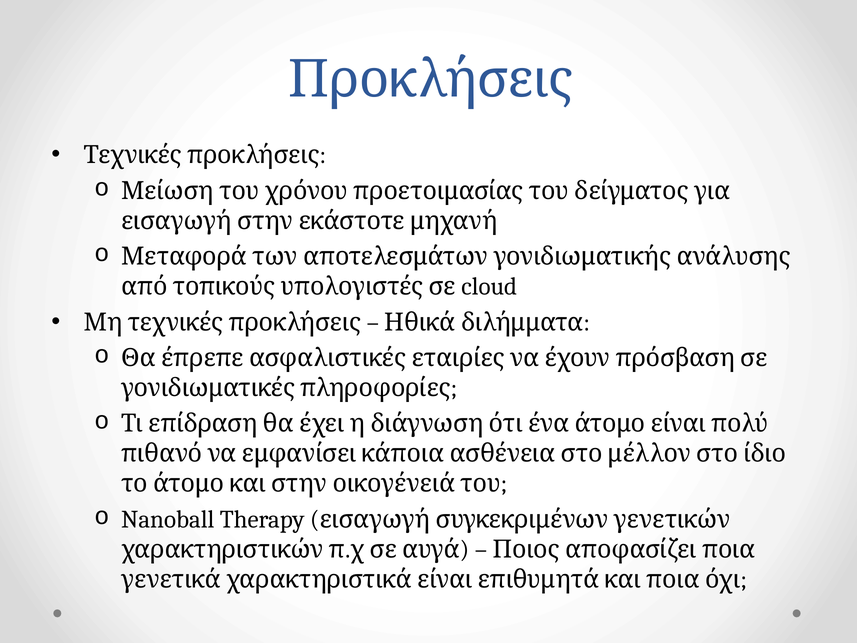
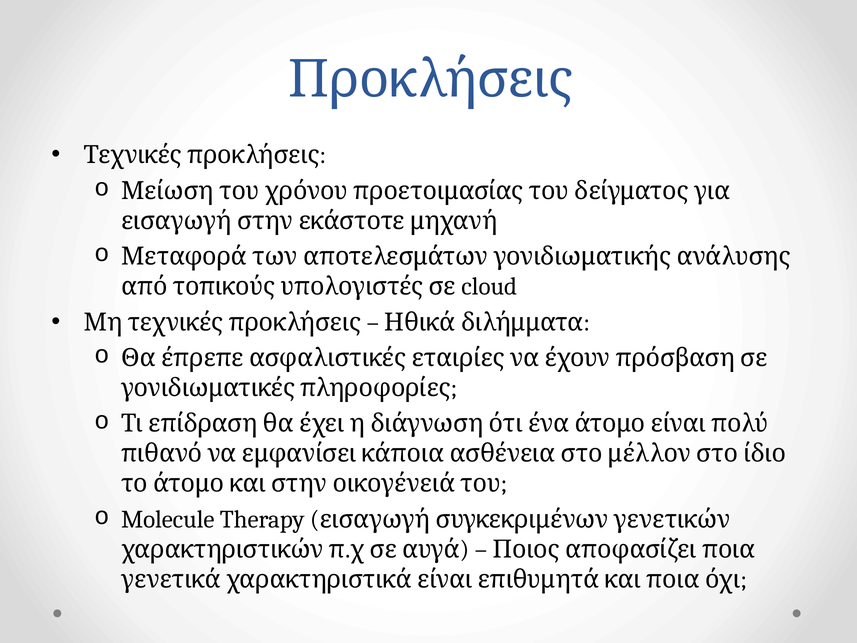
Nanoball: Nanoball -> Molecule
